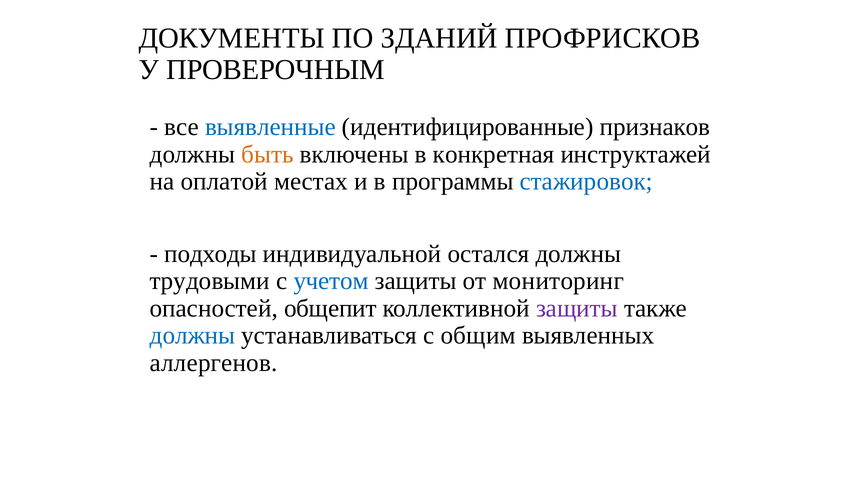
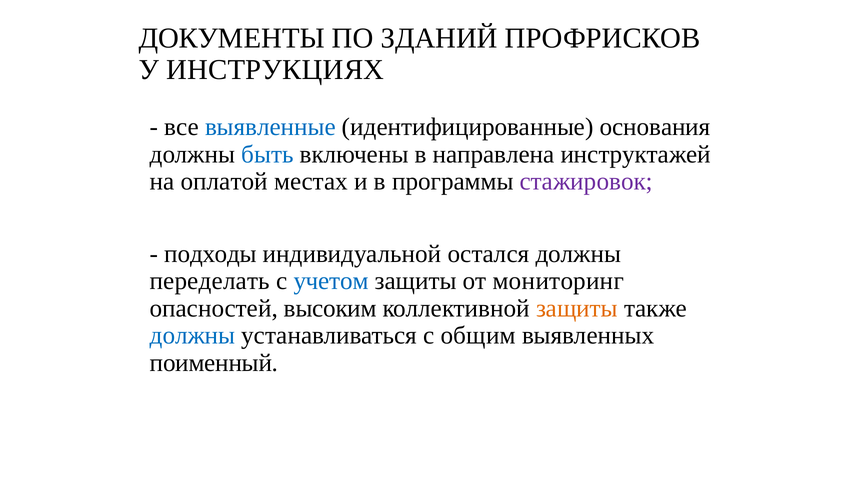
ПРОВЕРОЧНЫМ: ПРОВЕРОЧНЫМ -> ИНСТРУКЦИЯХ
признаков: признаков -> основания
быть colour: orange -> blue
конкретная: конкретная -> направлена
стажировок colour: blue -> purple
трудовыми: трудовыми -> переделать
общепит: общепит -> высоким
защиты at (577, 308) colour: purple -> orange
аллергенов: аллергенов -> поименный
